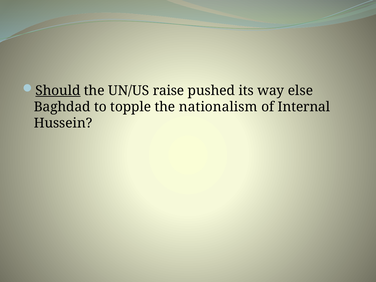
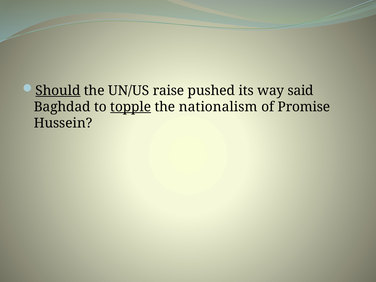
else: else -> said
topple underline: none -> present
Internal: Internal -> Promise
